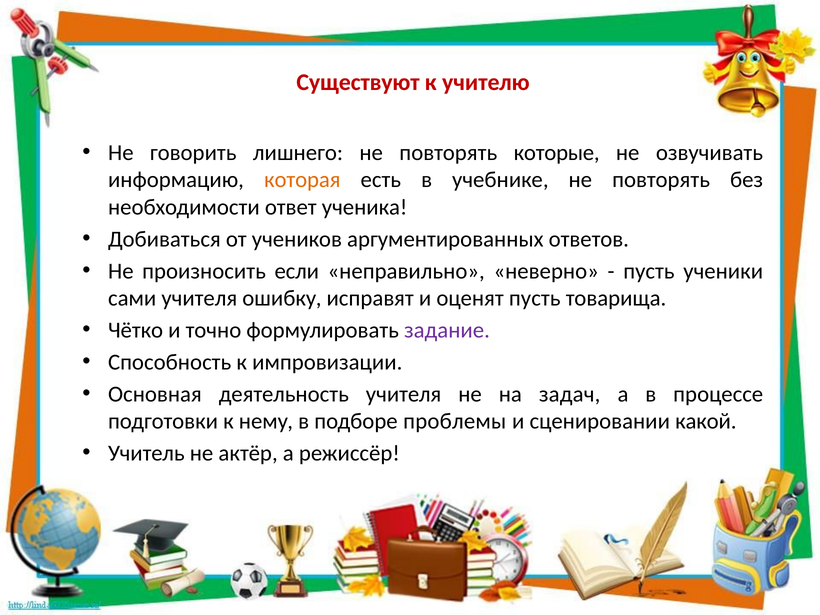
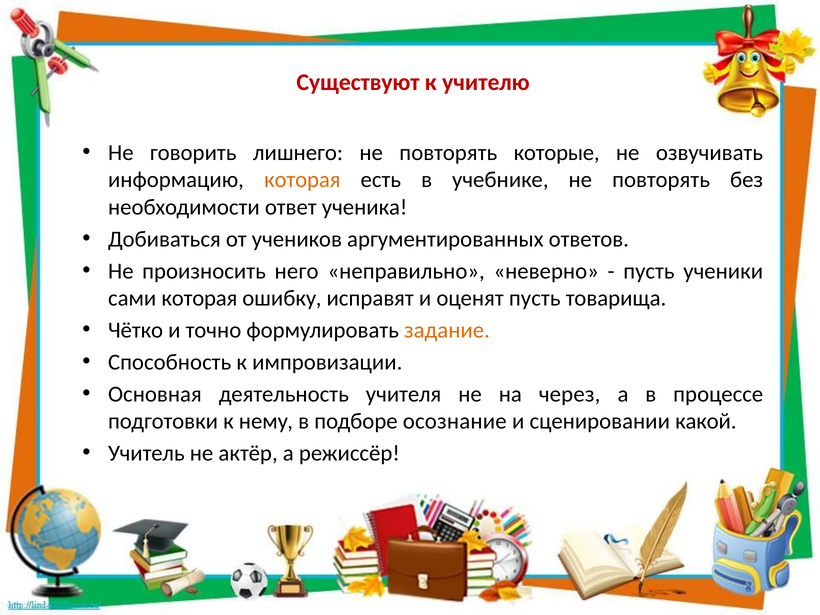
если: если -> него
сами учителя: учителя -> которая
задание colour: purple -> orange
задач: задач -> через
проблемы: проблемы -> осознание
